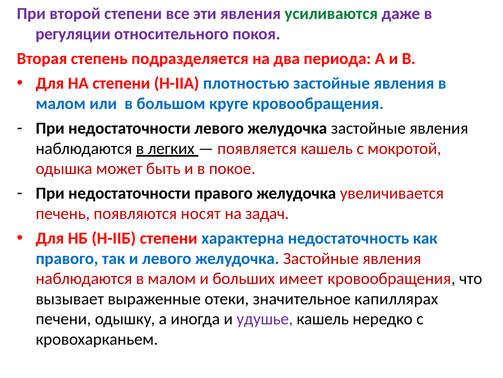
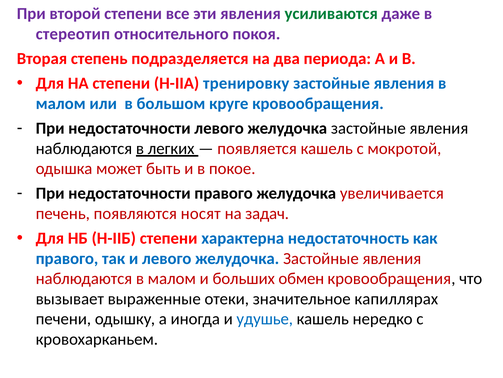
регуляции: регуляции -> стереотип
плотностью: плотностью -> тренировку
имеет: имеет -> обмен
удушье colour: purple -> blue
